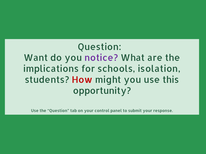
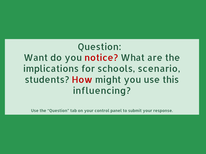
notice colour: purple -> red
isolation: isolation -> scenario
opportunity: opportunity -> influencing
